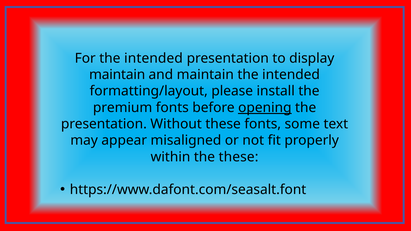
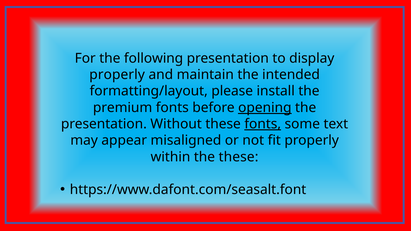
For the intended: intended -> following
maintain at (117, 75): maintain -> properly
fonts at (263, 124) underline: none -> present
